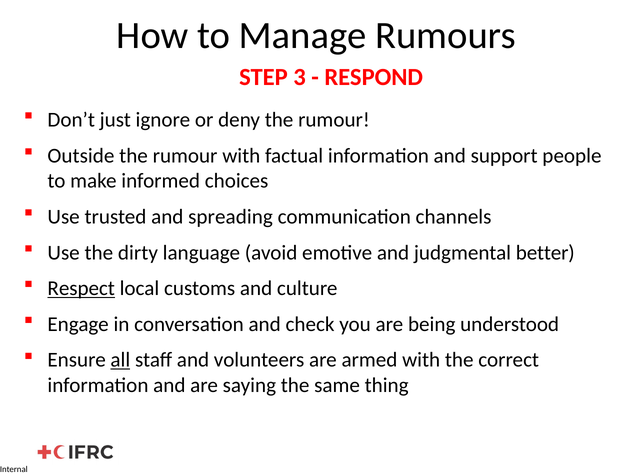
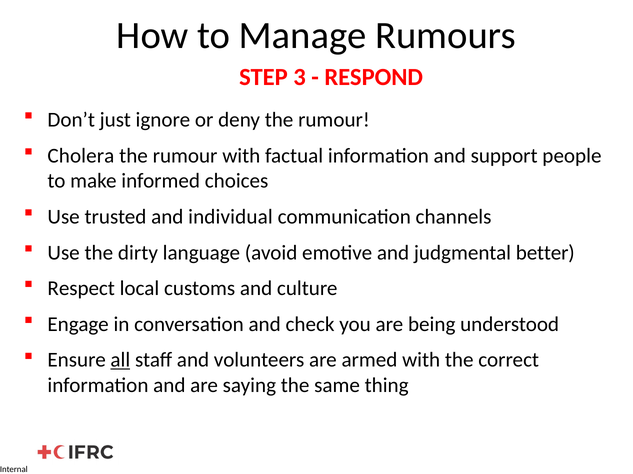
Outside: Outside -> Cholera
spreading: spreading -> individual
Respect underline: present -> none
